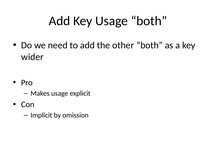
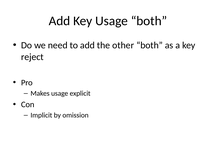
wider: wider -> reject
